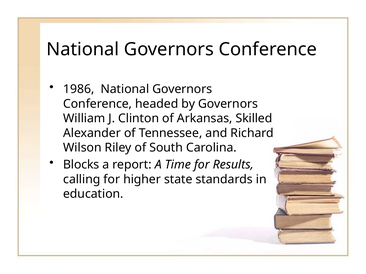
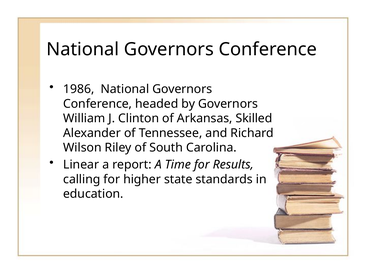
Blocks: Blocks -> Linear
